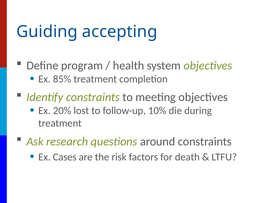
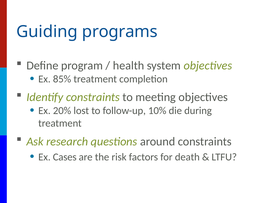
accepting: accepting -> programs
